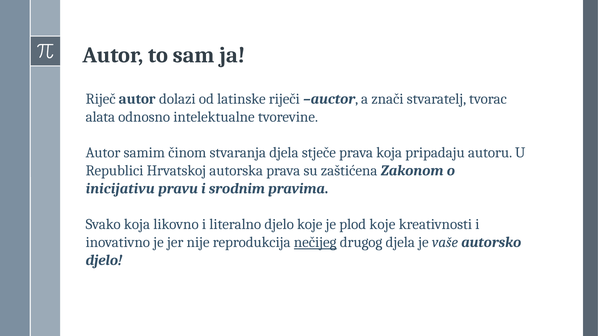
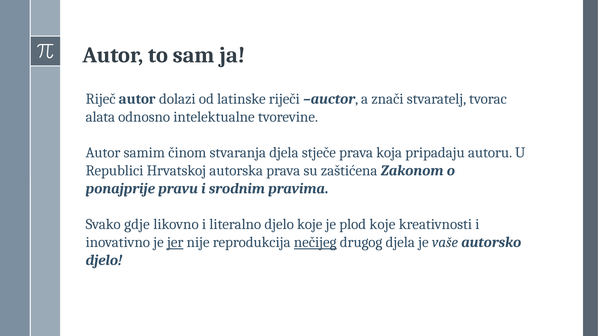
inicijativu: inicijativu -> ponajprije
Svako koja: koja -> gdje
jer underline: none -> present
